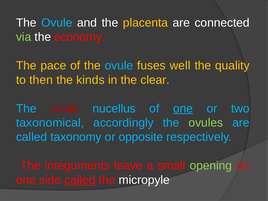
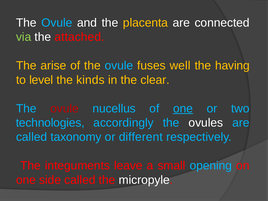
economy: economy -> attached
pace: pace -> arise
quality: quality -> having
then: then -> level
taxonomical: taxonomical -> technologies
ovules colour: light green -> white
opposite: opposite -> different
opening colour: light green -> light blue
called at (80, 180) underline: present -> none
